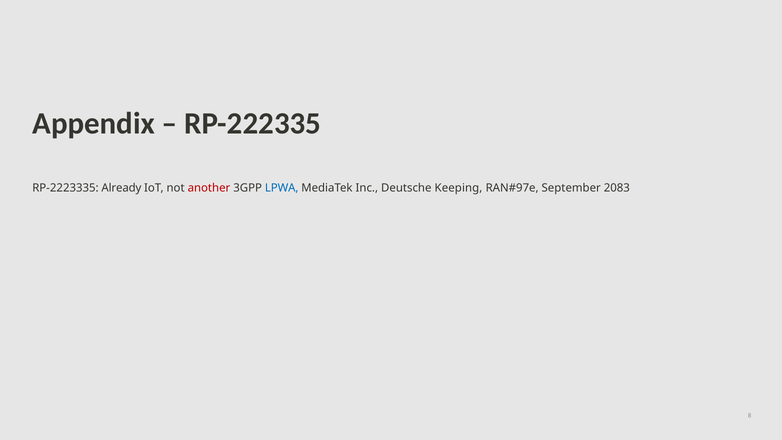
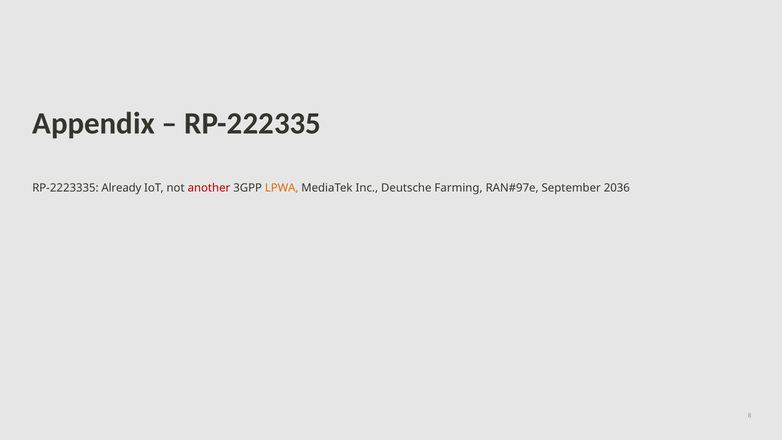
LPWA colour: blue -> orange
Keeping: Keeping -> Farming
2083: 2083 -> 2036
